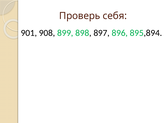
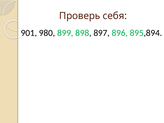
908: 908 -> 980
